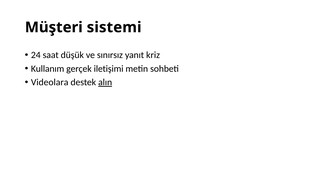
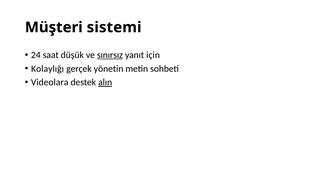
sınırsız underline: none -> present
kriz: kriz -> için
Kullanım: Kullanım -> Kolaylığı
iletişimi: iletişimi -> yönetin
